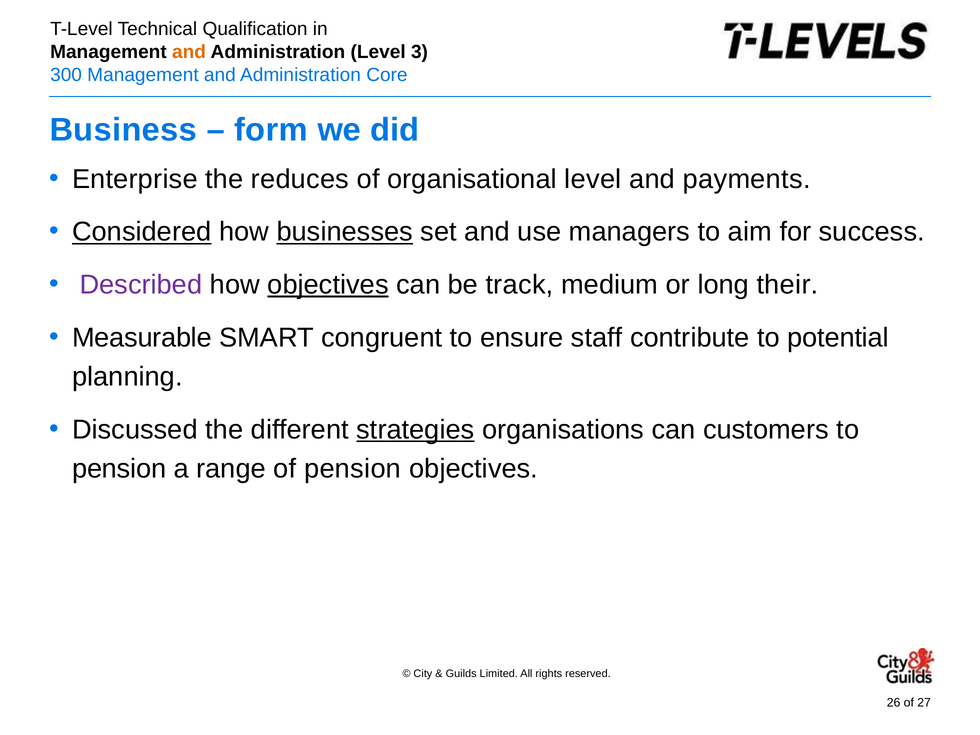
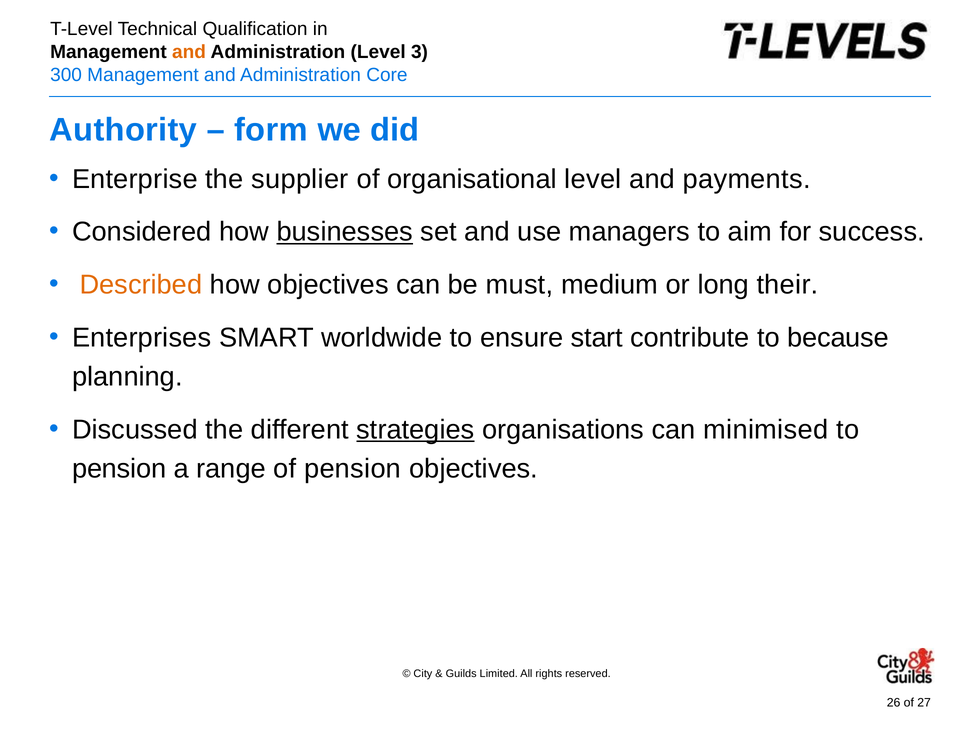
Business: Business -> Authority
reduces: reduces -> supplier
Considered underline: present -> none
Described colour: purple -> orange
objectives at (328, 285) underline: present -> none
track: track -> must
Measurable: Measurable -> Enterprises
congruent: congruent -> worldwide
staff: staff -> start
potential: potential -> because
customers: customers -> minimised
